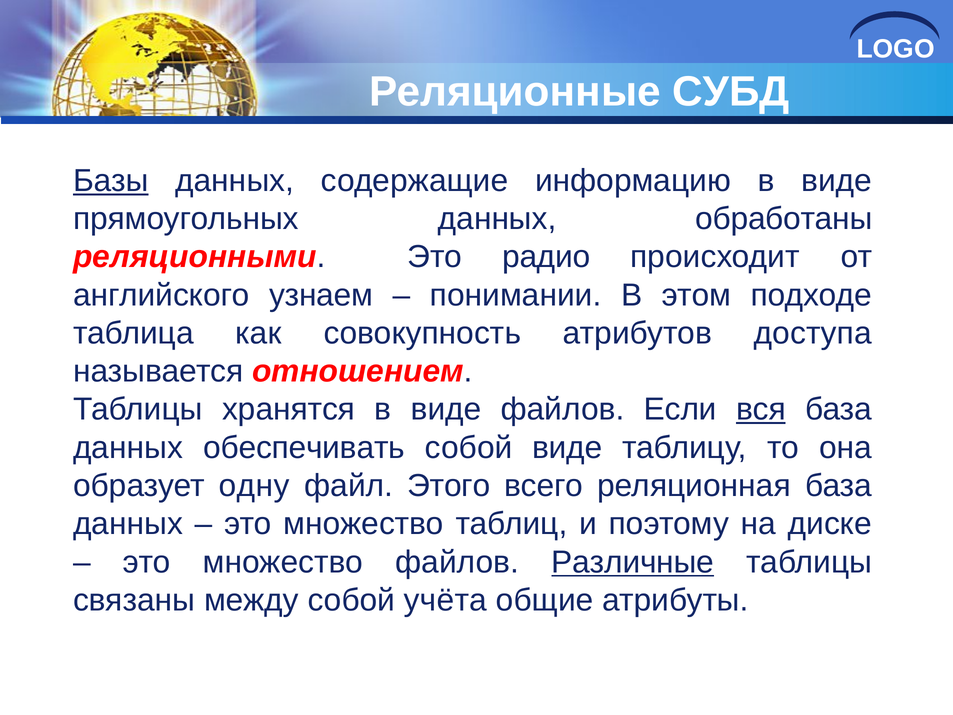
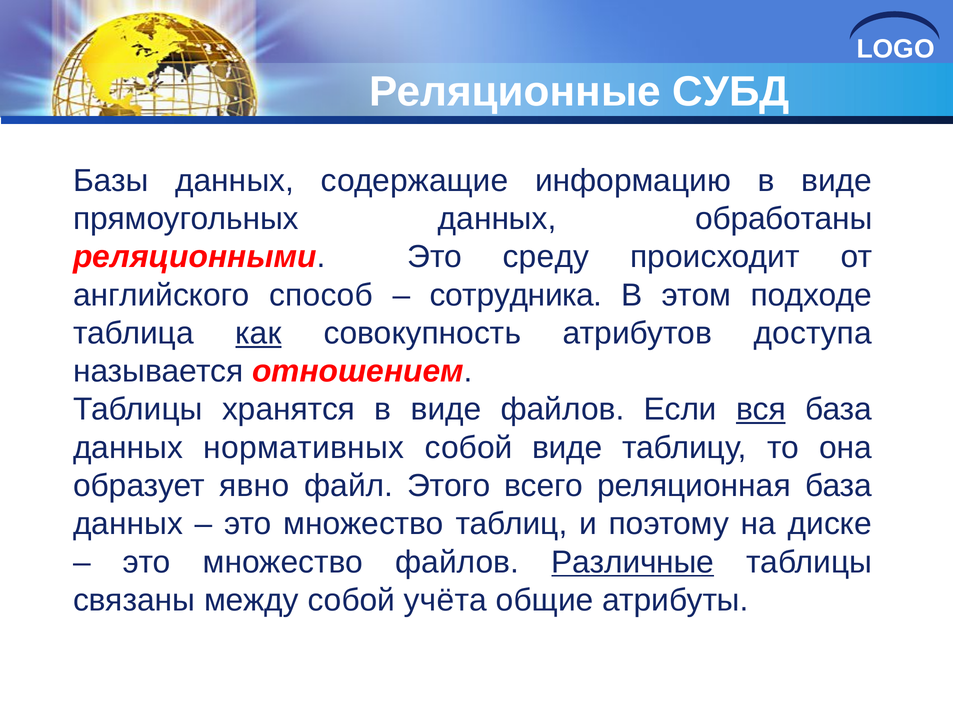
Базы underline: present -> none
радио: радио -> среду
узнаем: узнаем -> способ
понимании: понимании -> сотрудника
как underline: none -> present
обеспечивать: обеспечивать -> нормативных
одну: одну -> явно
